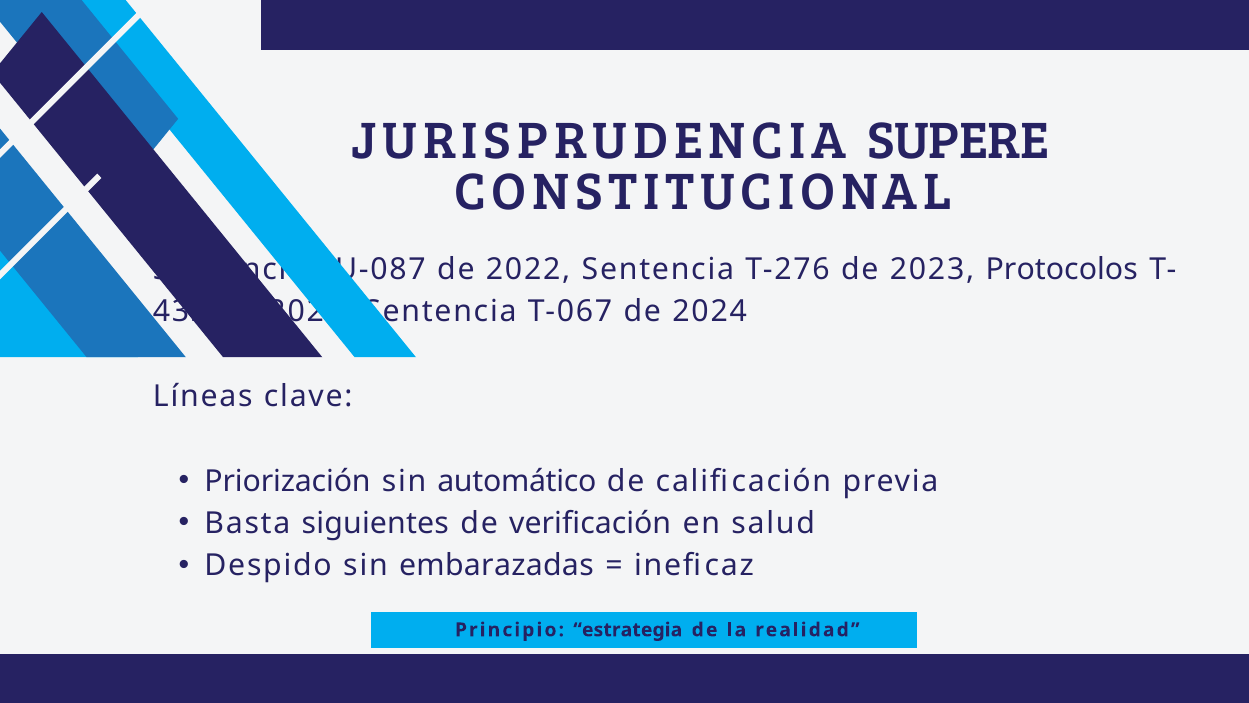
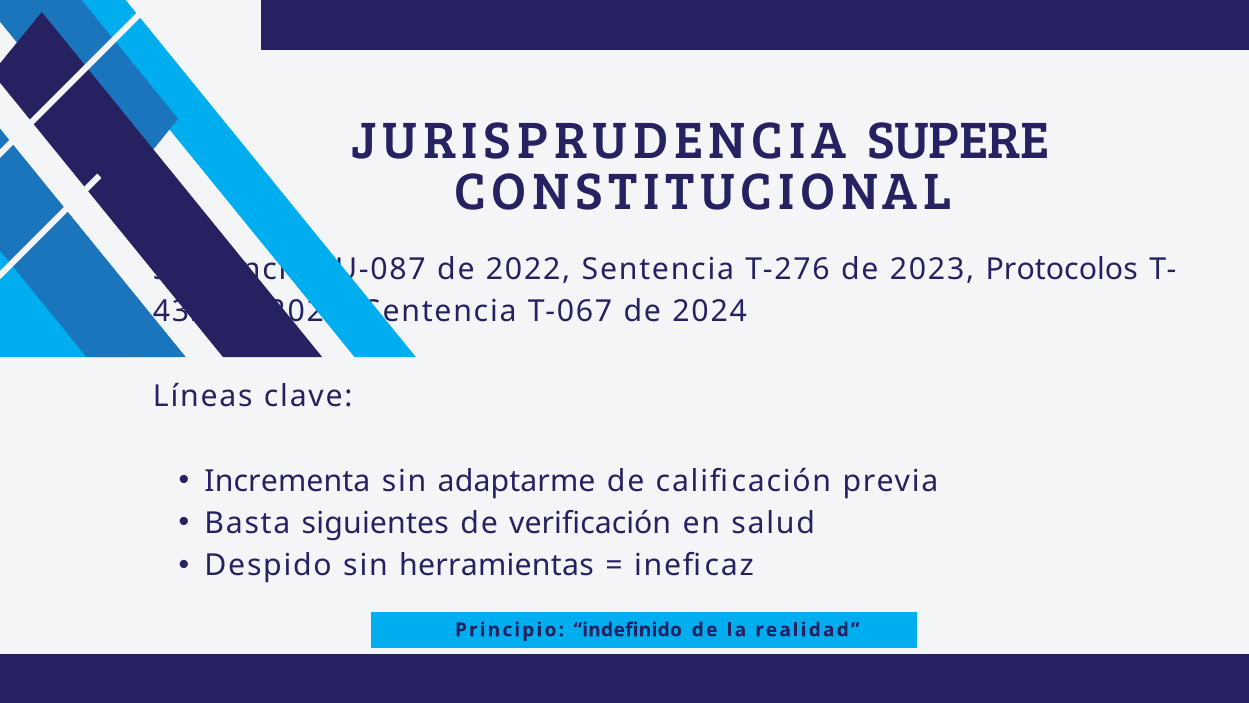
Priorización: Priorización -> Incrementa
automático: automático -> adaptarme
embarazadas: embarazadas -> herramientas
estrategia: estrategia -> indefinido
